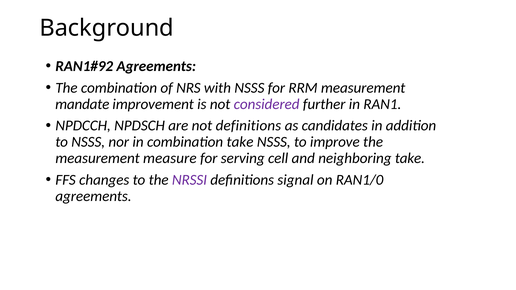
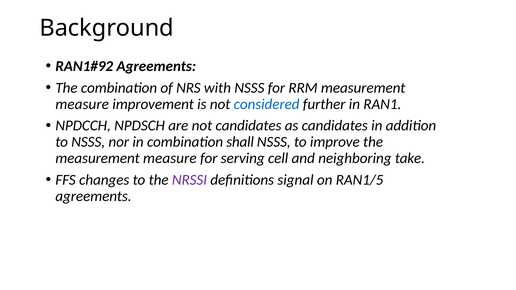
mandate at (82, 104): mandate -> measure
considered colour: purple -> blue
not definitions: definitions -> candidates
combination take: take -> shall
RAN1/0: RAN1/0 -> RAN1/5
